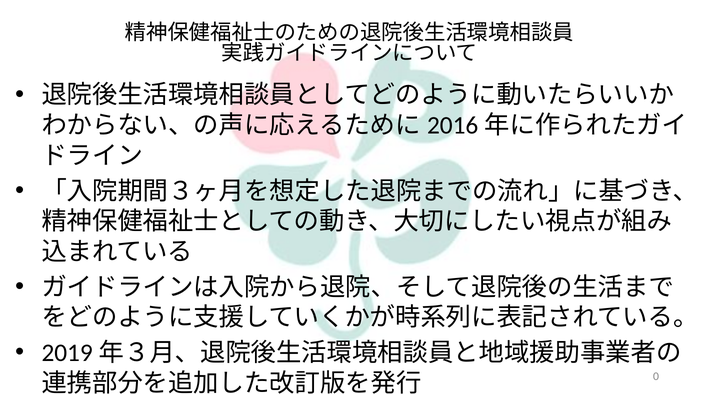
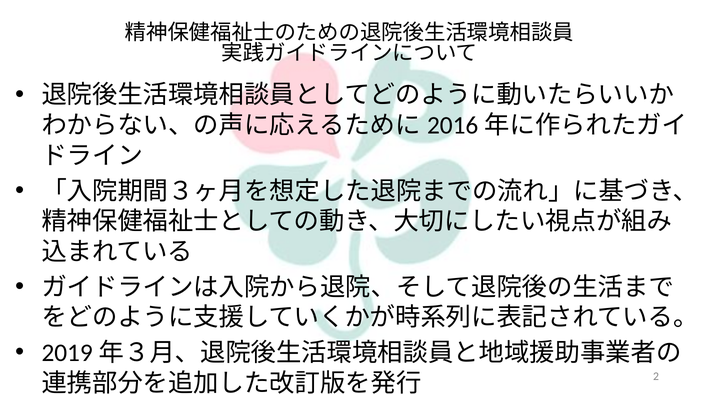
0: 0 -> 2
